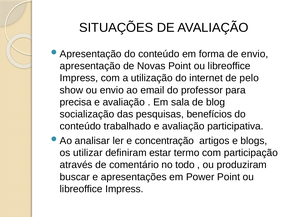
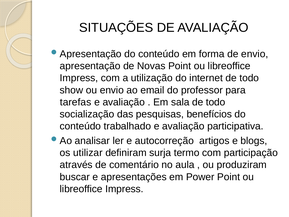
pelo at (249, 78): pelo -> todo
precisa: precisa -> tarefas
sala de blog: blog -> todo
concentração: concentração -> autocorreção
estar: estar -> surja
todo: todo -> aula
